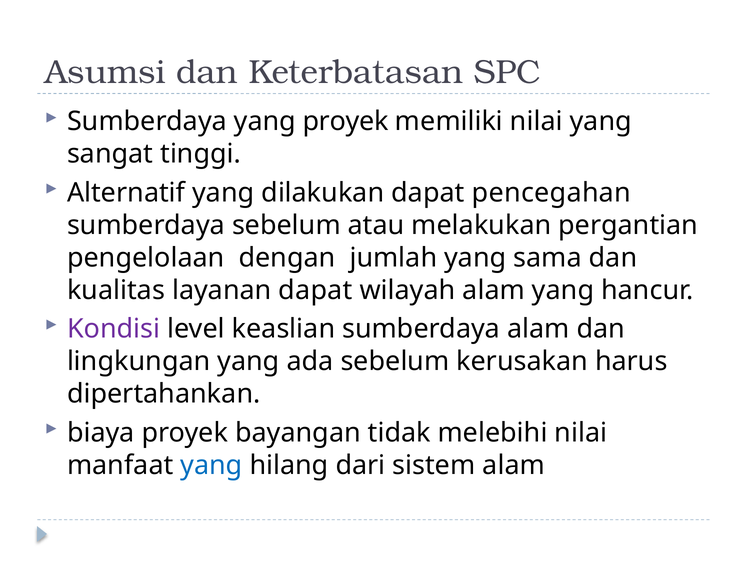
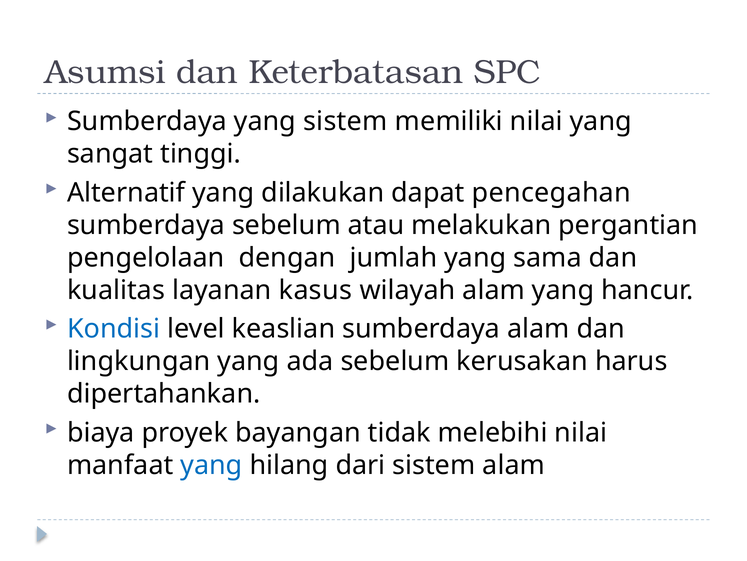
yang proyek: proyek -> sistem
layanan dapat: dapat -> kasus
Kondisi colour: purple -> blue
